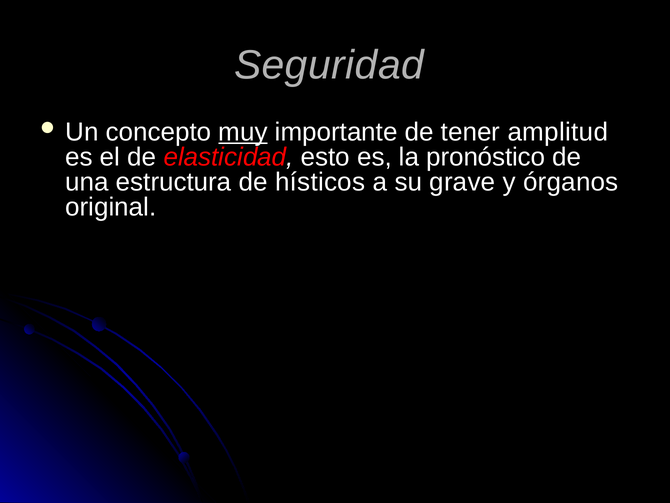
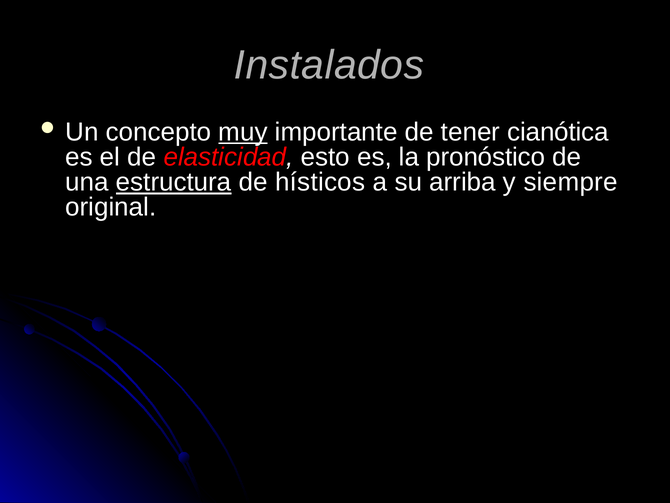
Seguridad: Seguridad -> Instalados
amplitud: amplitud -> cianótica
estructura underline: none -> present
grave: grave -> arriba
órganos: órganos -> siempre
